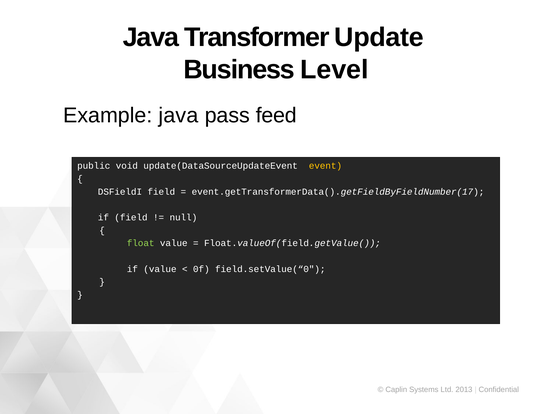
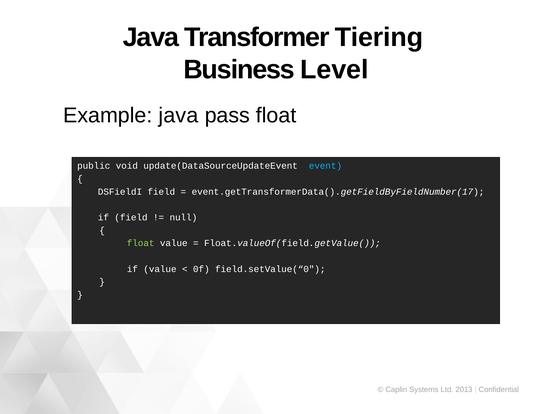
Update: Update -> Tiering
pass feed: feed -> float
event colour: yellow -> light blue
